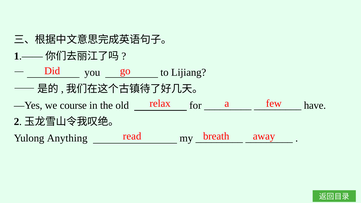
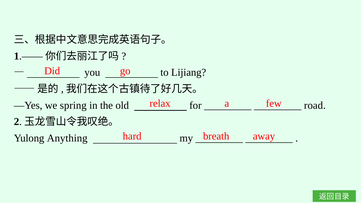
course: course -> spring
have: have -> road
read: read -> hard
